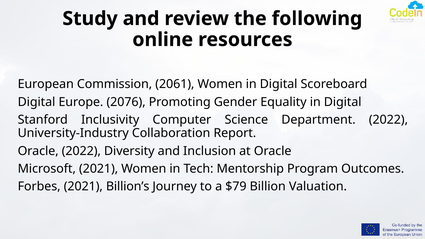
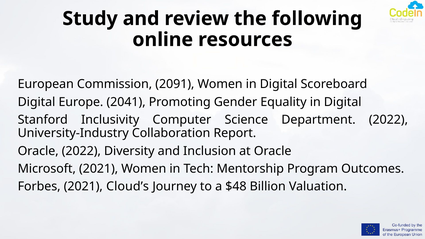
2061: 2061 -> 2091
2076: 2076 -> 2041
Billion’s: Billion’s -> Cloud’s
$79: $79 -> $48
